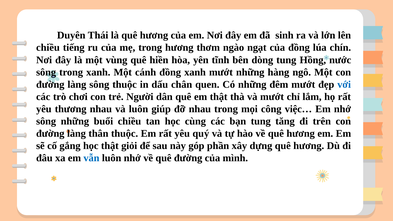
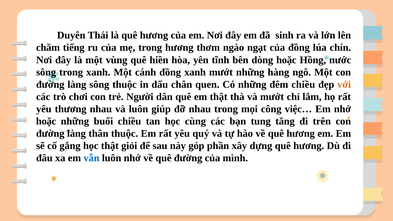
chiều at (48, 48): chiều -> chăm
dòng tung: tung -> hoặc
đêm mướt: mướt -> chiều
với colour: blue -> orange
sông at (46, 121): sông -> hoặc
